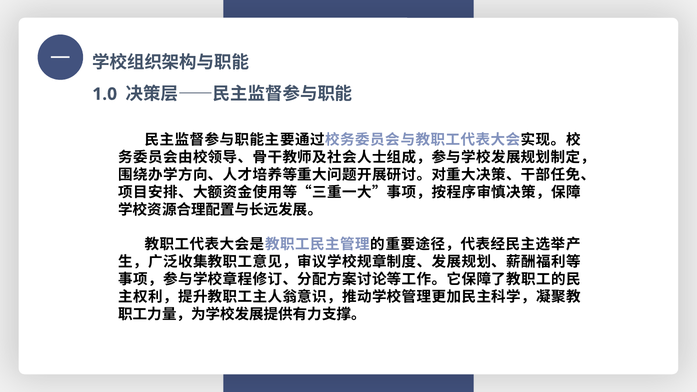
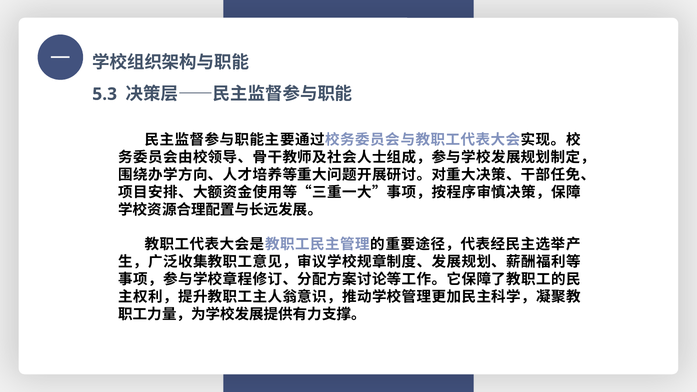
1.0: 1.0 -> 5.3
